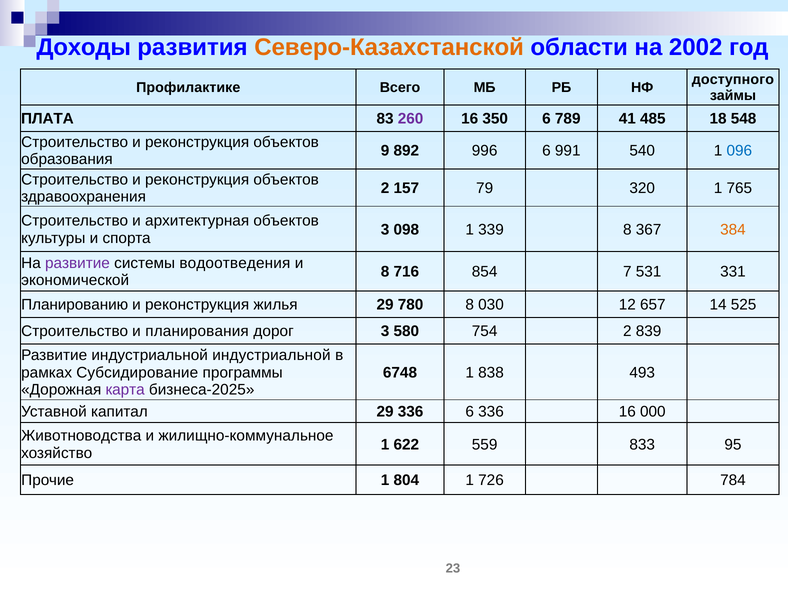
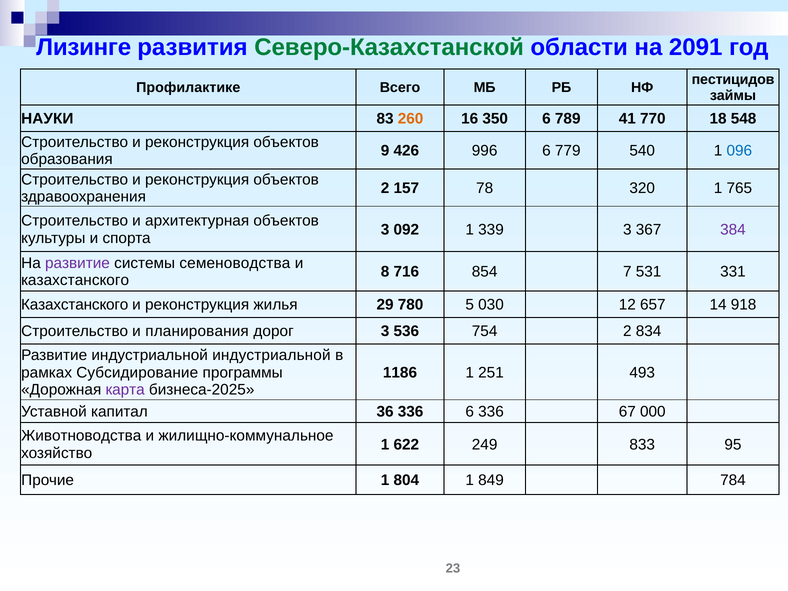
Доходы: Доходы -> Лизинге
Северо-Казахстанской colour: orange -> green
2002: 2002 -> 2091
доступного: доступного -> пестицидов
ПЛАТА: ПЛАТА -> НАУКИ
260 colour: purple -> orange
485: 485 -> 770
892: 892 -> 426
991: 991 -> 779
79: 79 -> 78
098: 098 -> 092
339 8: 8 -> 3
384 colour: orange -> purple
водоотведения: водоотведения -> семеноводства
экономической at (75, 280): экономической -> казахстанского
Планированию at (75, 305): Планированию -> Казахстанского
780 8: 8 -> 5
525: 525 -> 918
580: 580 -> 536
839: 839 -> 834
6748: 6748 -> 1186
838: 838 -> 251
капитал 29: 29 -> 36
336 16: 16 -> 67
559: 559 -> 249
726: 726 -> 849
